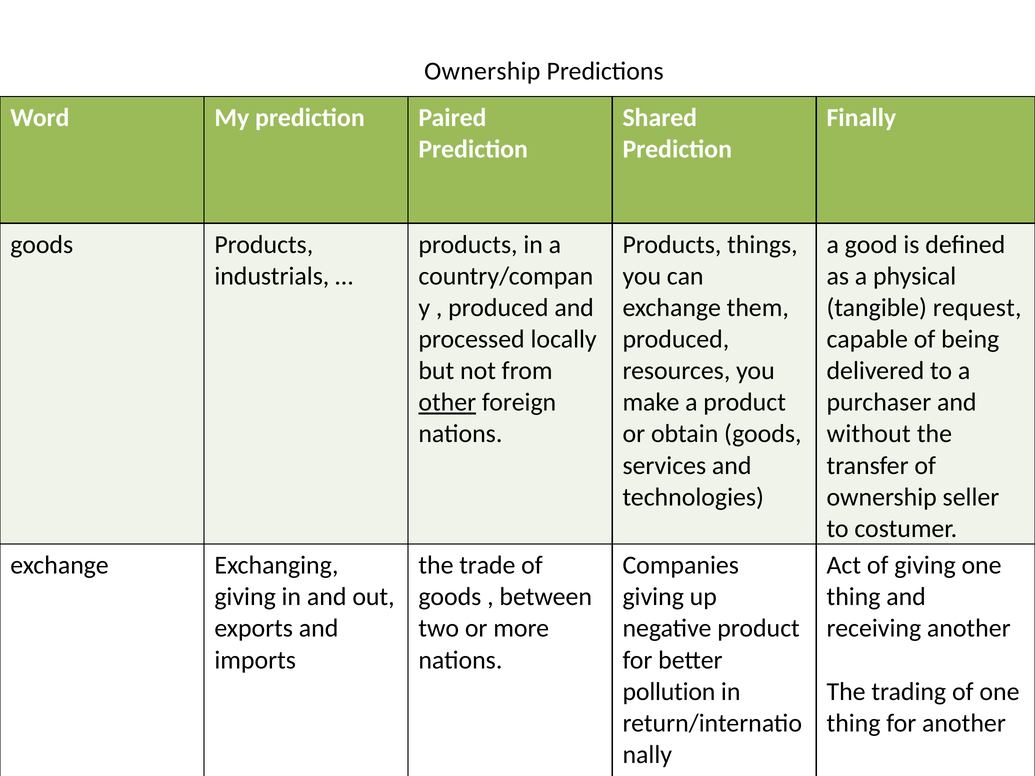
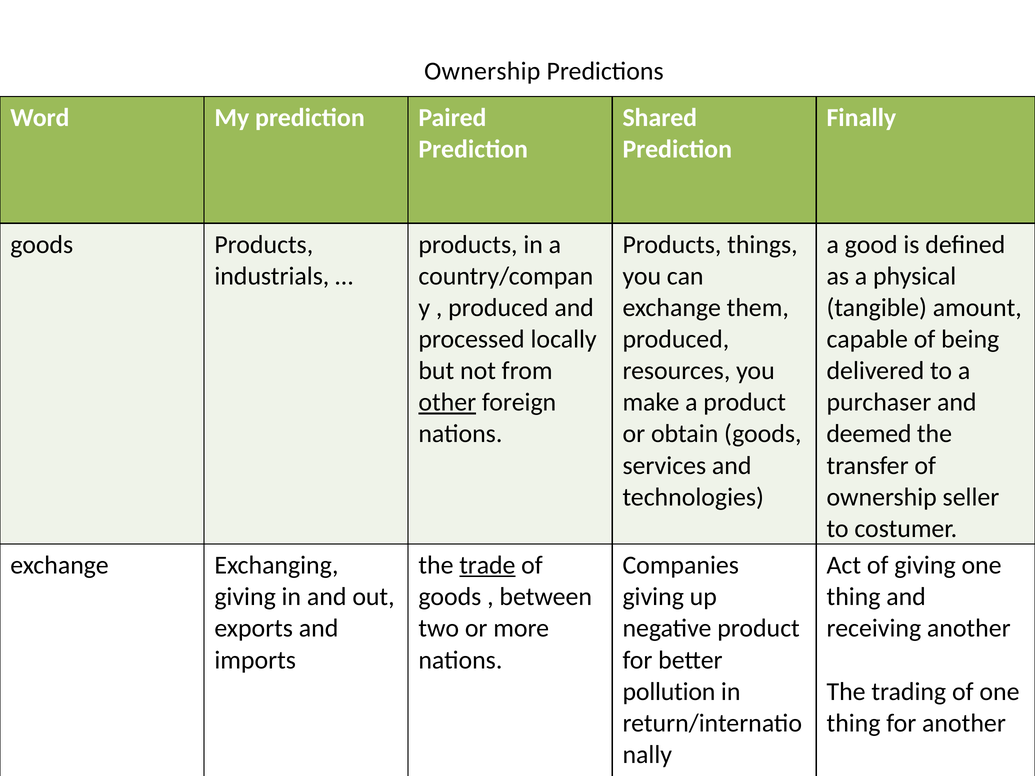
tangible request: request -> amount
without: without -> deemed
trade at (487, 565) underline: none -> present
